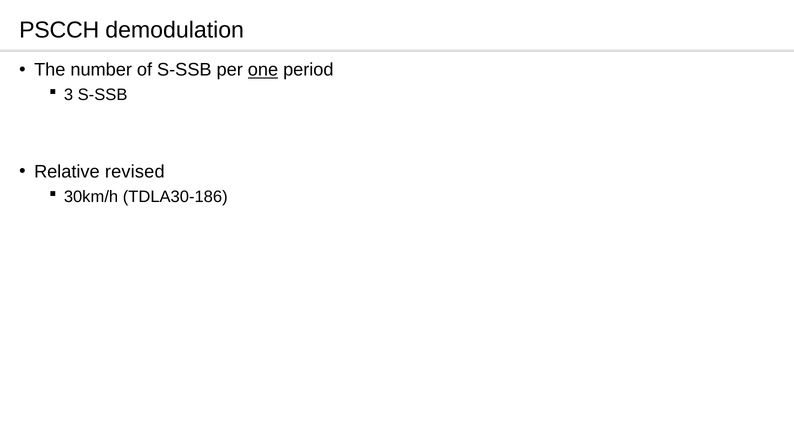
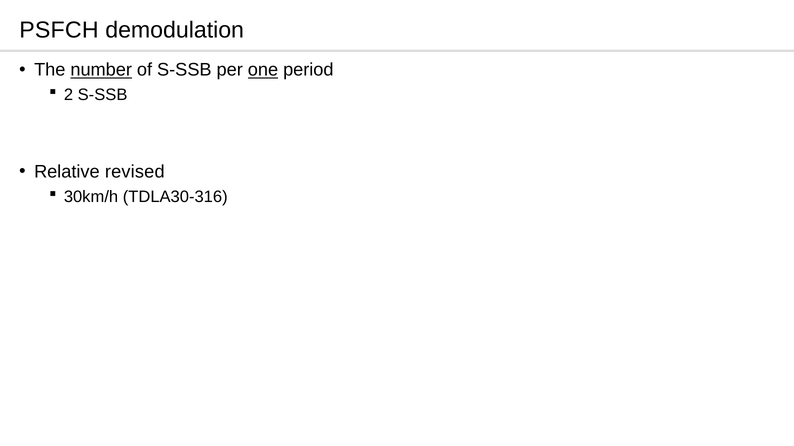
PSCCH: PSCCH -> PSFCH
number underline: none -> present
3: 3 -> 2
TDLA30-186: TDLA30-186 -> TDLA30-316
